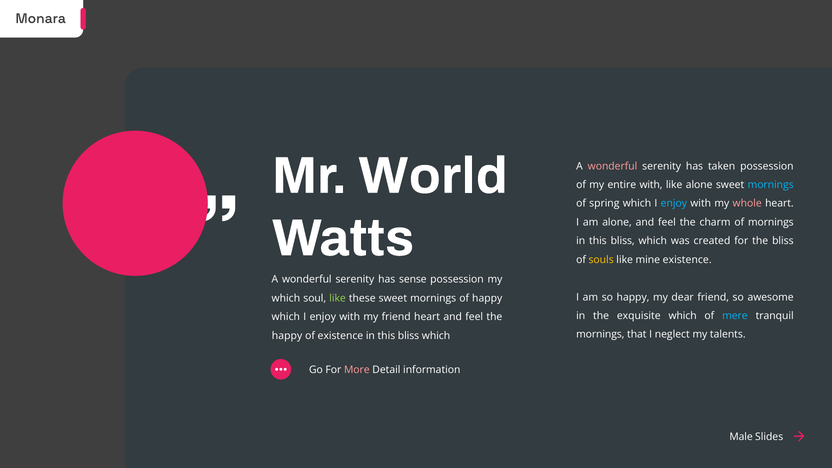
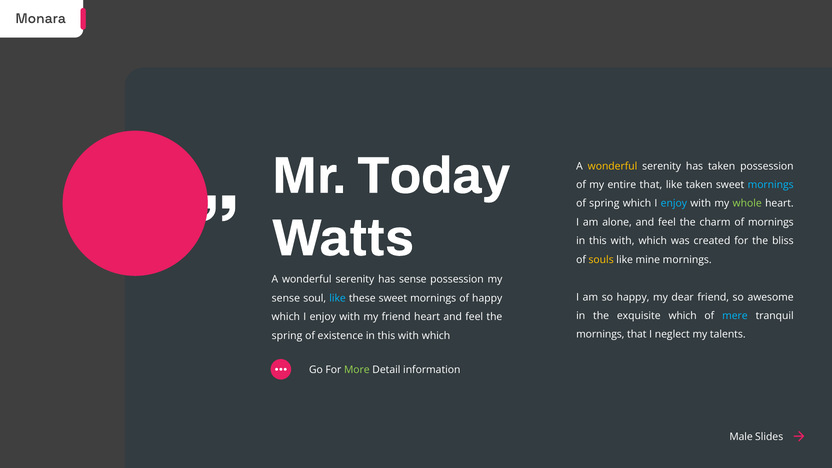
World: World -> Today
wonderful at (612, 166) colour: pink -> yellow
entire with: with -> that
like alone: alone -> taken
whole colour: pink -> light green
bliss at (623, 241): bliss -> with
mine existence: existence -> mornings
which at (286, 298): which -> sense
like at (338, 298) colour: light green -> light blue
happy at (287, 336): happy -> spring
existence in this bliss: bliss -> with
More colour: pink -> light green
